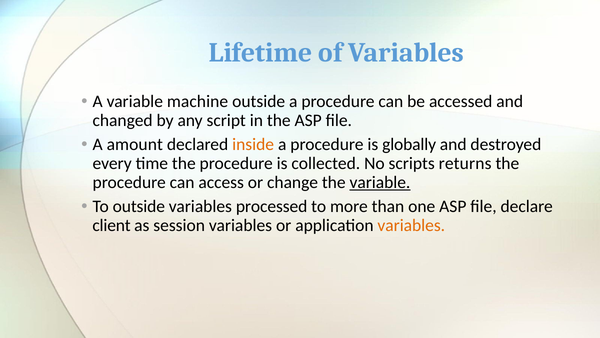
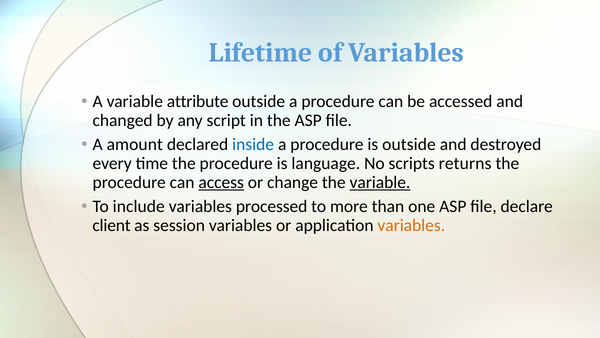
machine: machine -> attribute
inside colour: orange -> blue
is globally: globally -> outside
collected: collected -> language
access underline: none -> present
To outside: outside -> include
